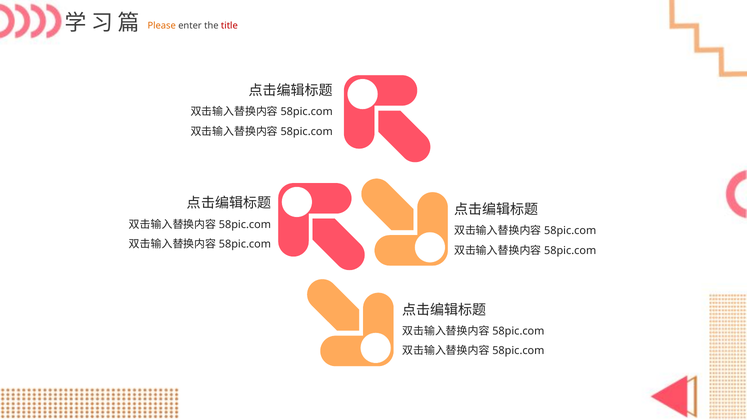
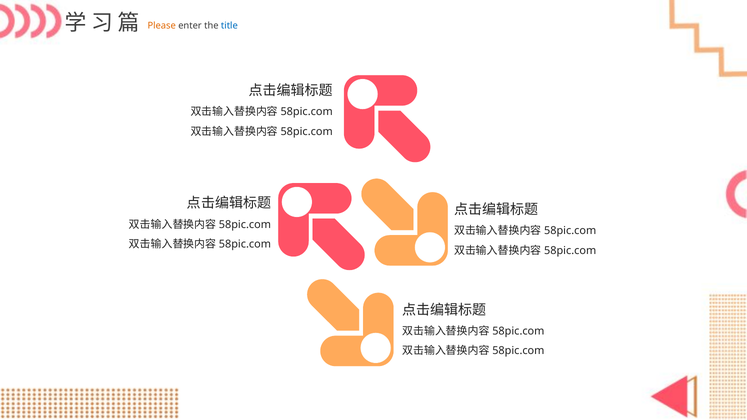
title colour: red -> blue
